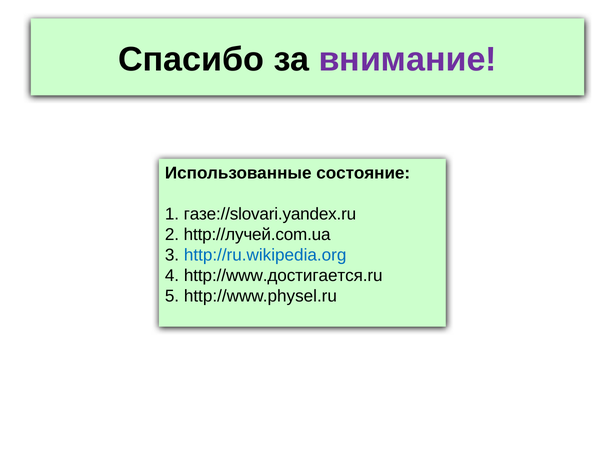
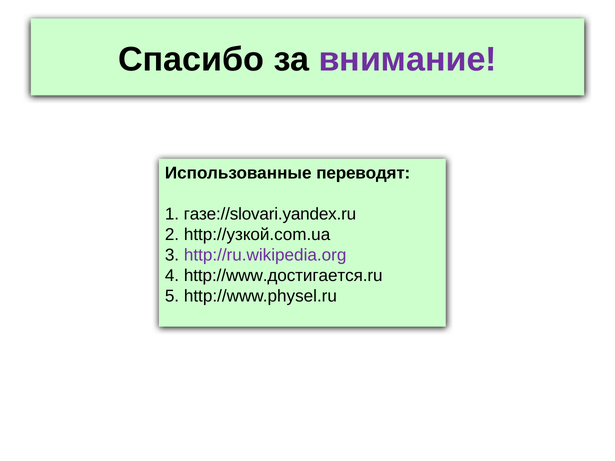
состояние: состояние -> переводят
http://лучей.com.ua: http://лучей.com.ua -> http://узкой.com.ua
http://ru.wikipedia.org colour: blue -> purple
